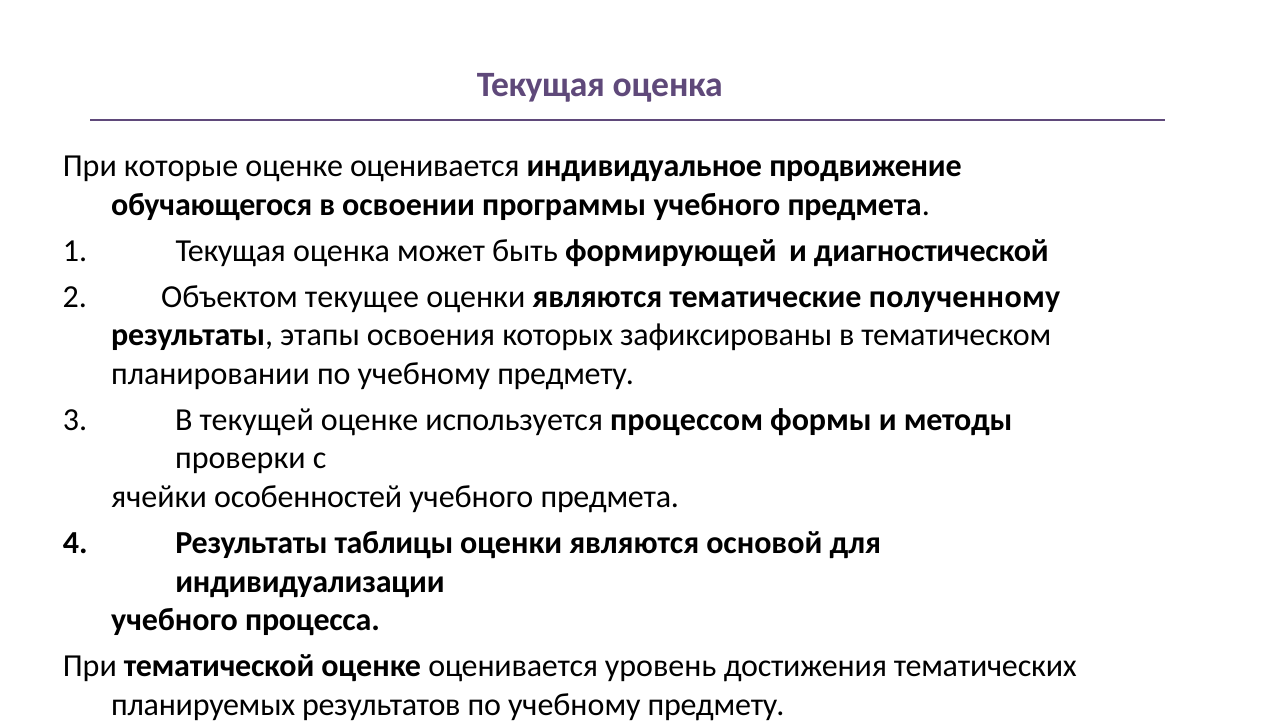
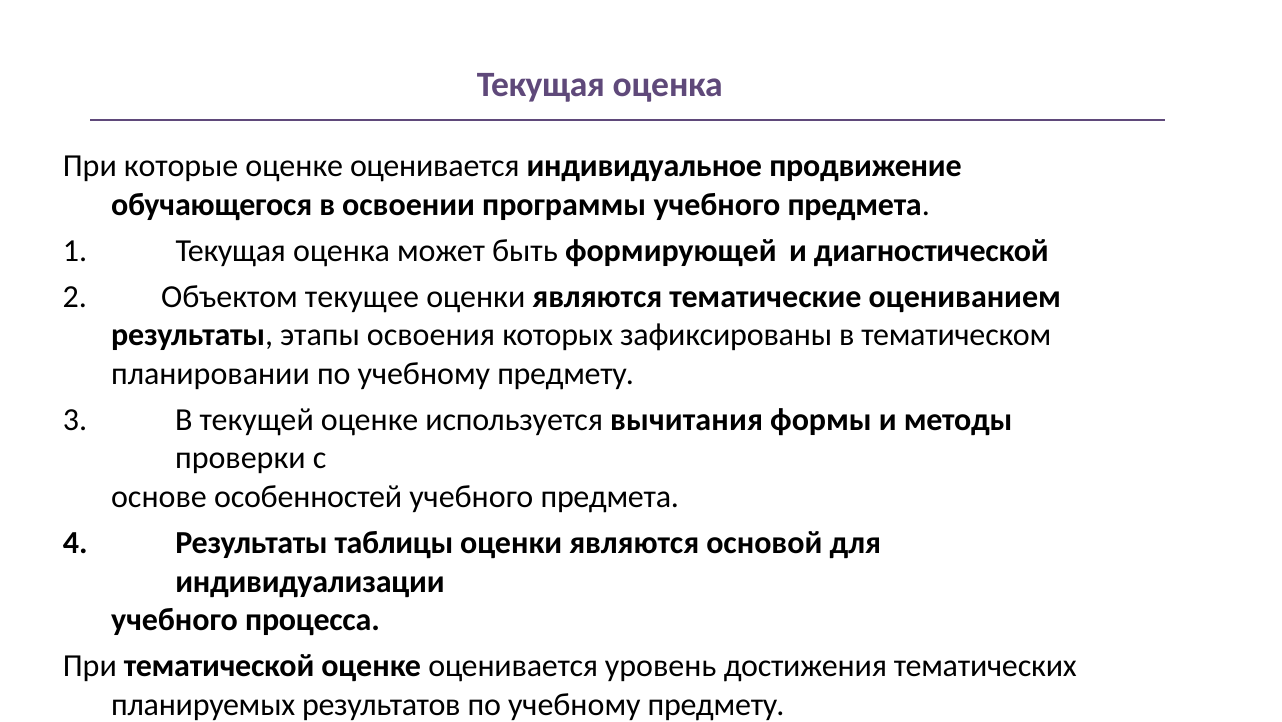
полученному: полученному -> оцениванием
процессом: процессом -> вычитания
ячейки: ячейки -> основе
